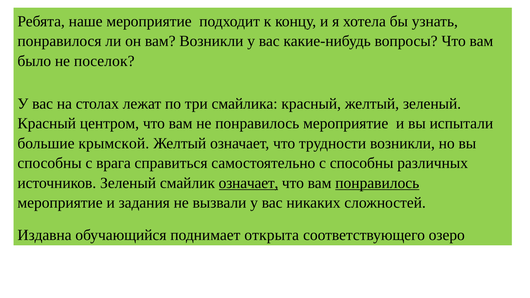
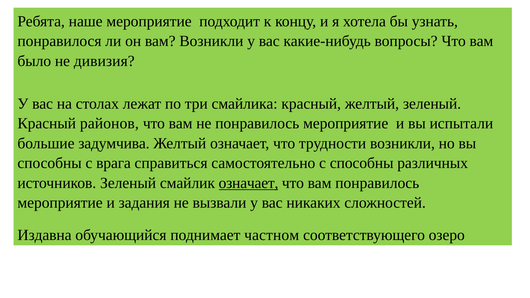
поселок: поселок -> дивизия
центром: центром -> районов
крымской: крымской -> задумчива
понравилось at (377, 183) underline: present -> none
открыта: открыта -> частном
